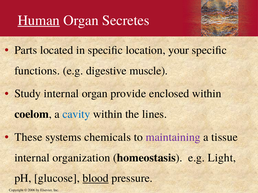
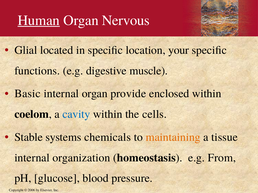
Secretes: Secretes -> Nervous
Parts: Parts -> Glial
Study: Study -> Basic
lines: lines -> cells
These: These -> Stable
maintaining colour: purple -> orange
Light: Light -> From
blood underline: present -> none
